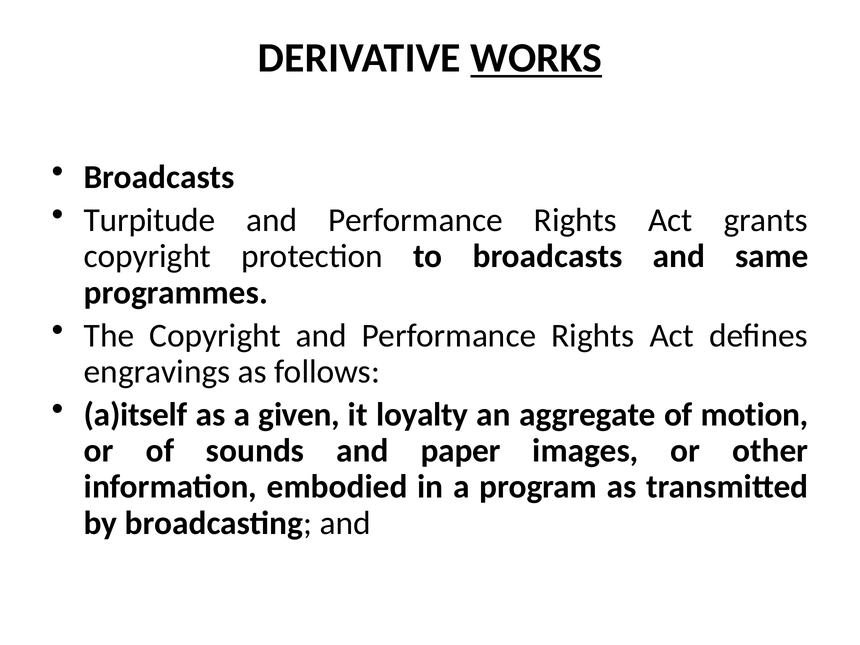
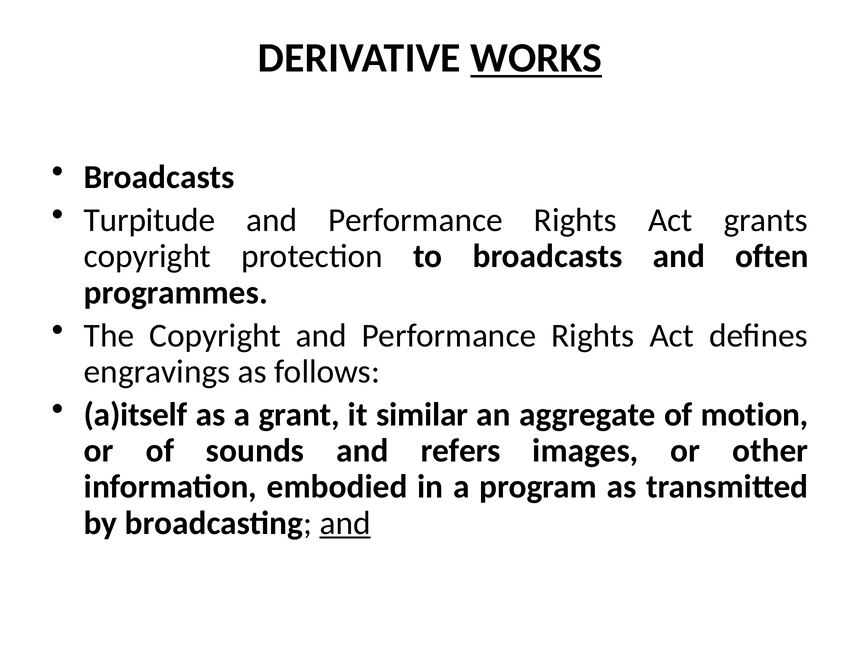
same: same -> often
given: given -> grant
loyalty: loyalty -> similar
paper: paper -> refers
and at (345, 523) underline: none -> present
